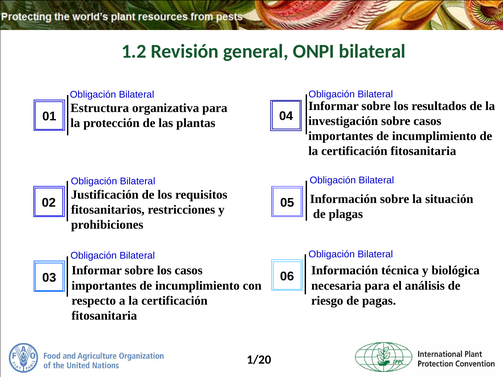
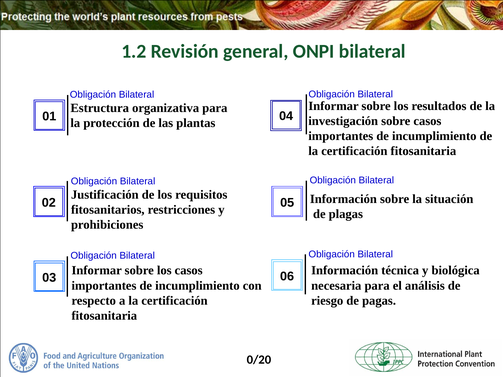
1/20: 1/20 -> 0/20
